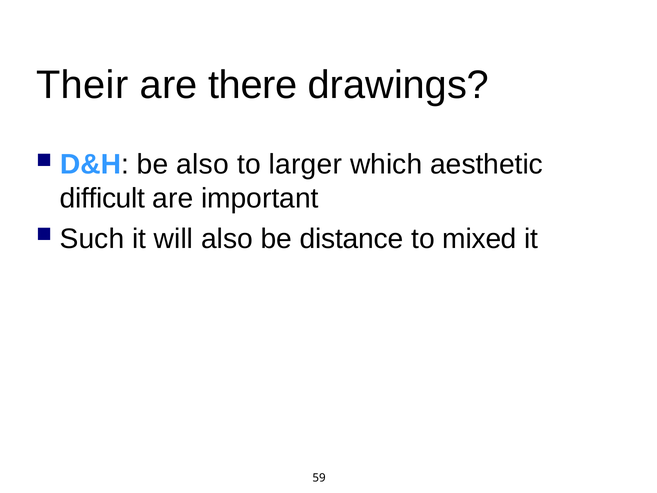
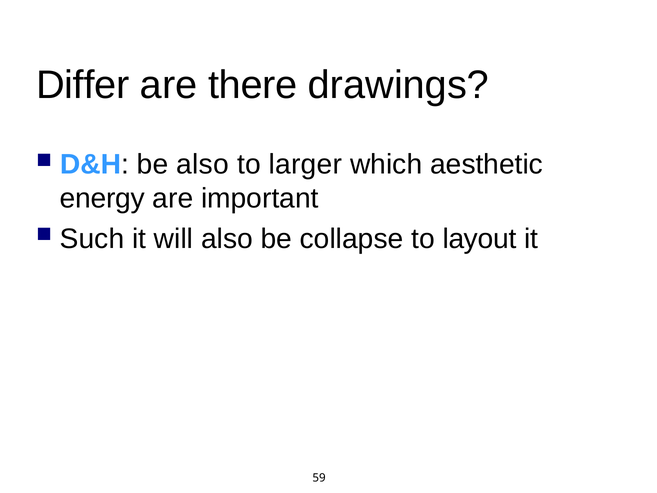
Their: Their -> Differ
difficult: difficult -> energy
distance: distance -> collapse
mixed: mixed -> layout
